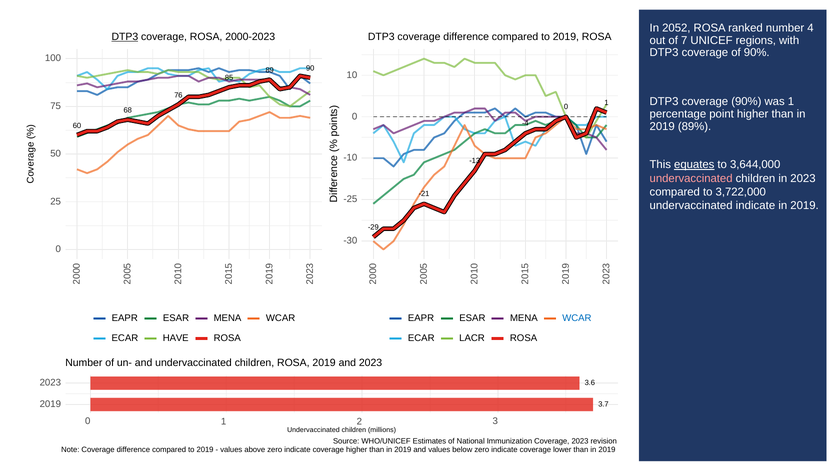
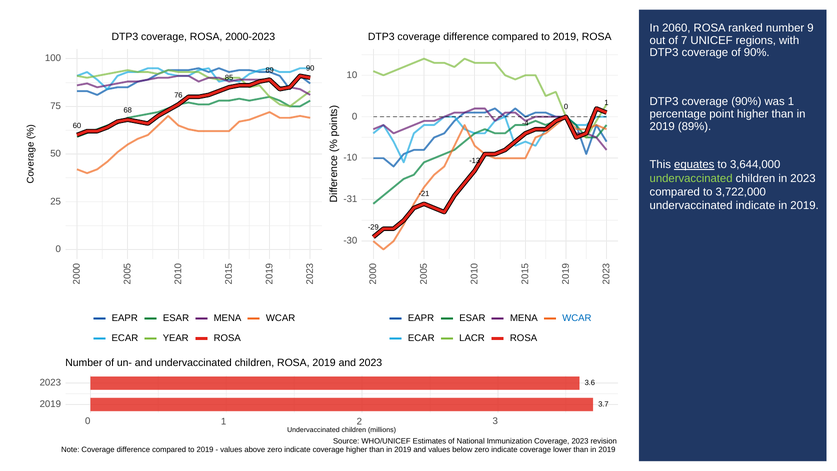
2052: 2052 -> 2060
number 4: 4 -> 9
DTP3 at (125, 37) underline: present -> none
undervaccinated at (691, 178) colour: pink -> light green
-25: -25 -> -31
HAVE: HAVE -> YEAR
